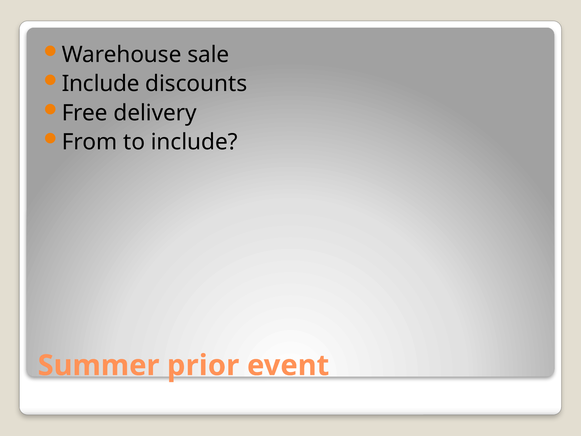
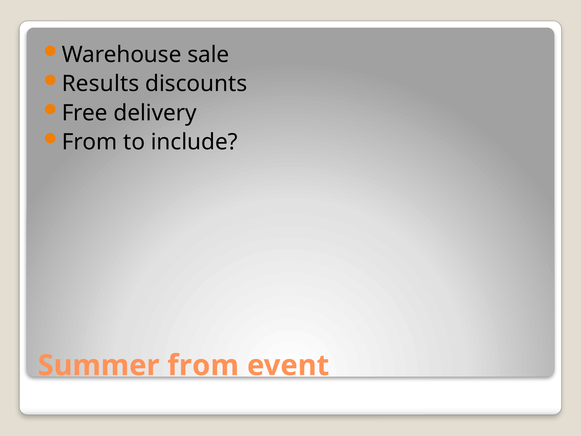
Include at (101, 84): Include -> Results
Summer prior: prior -> from
